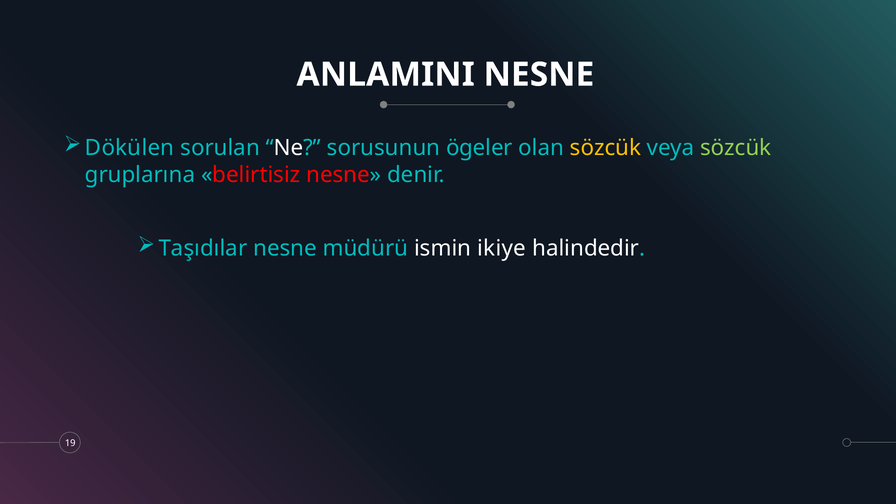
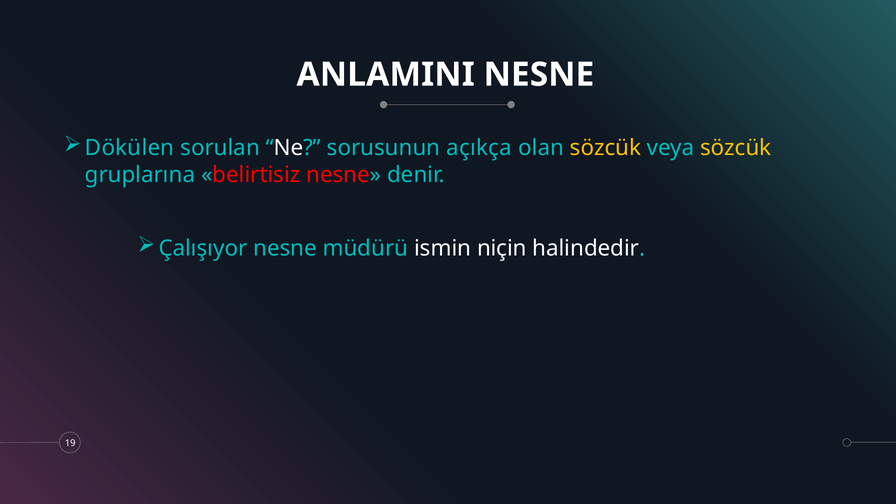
ögeler: ögeler -> açıkça
sözcük at (736, 148) colour: light green -> yellow
Taşıdılar: Taşıdılar -> Çalışıyor
ikiye: ikiye -> niçin
